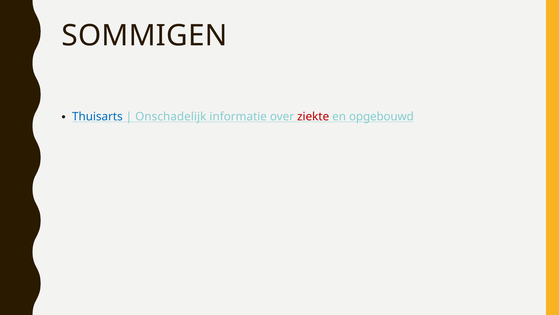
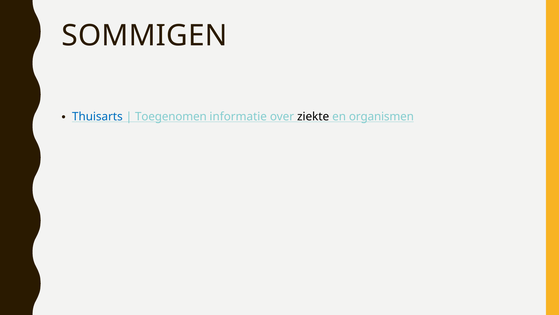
Onschadelijk: Onschadelijk -> Toegenomen
ziekte colour: red -> black
opgebouwd: opgebouwd -> organismen
